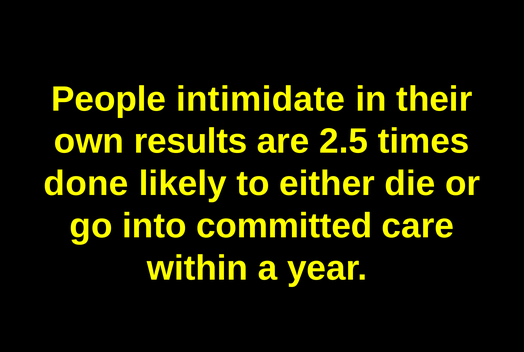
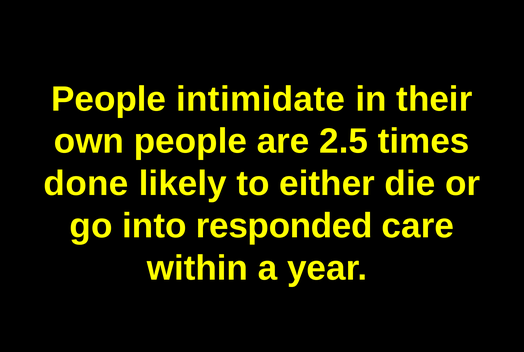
own results: results -> people
committed: committed -> responded
